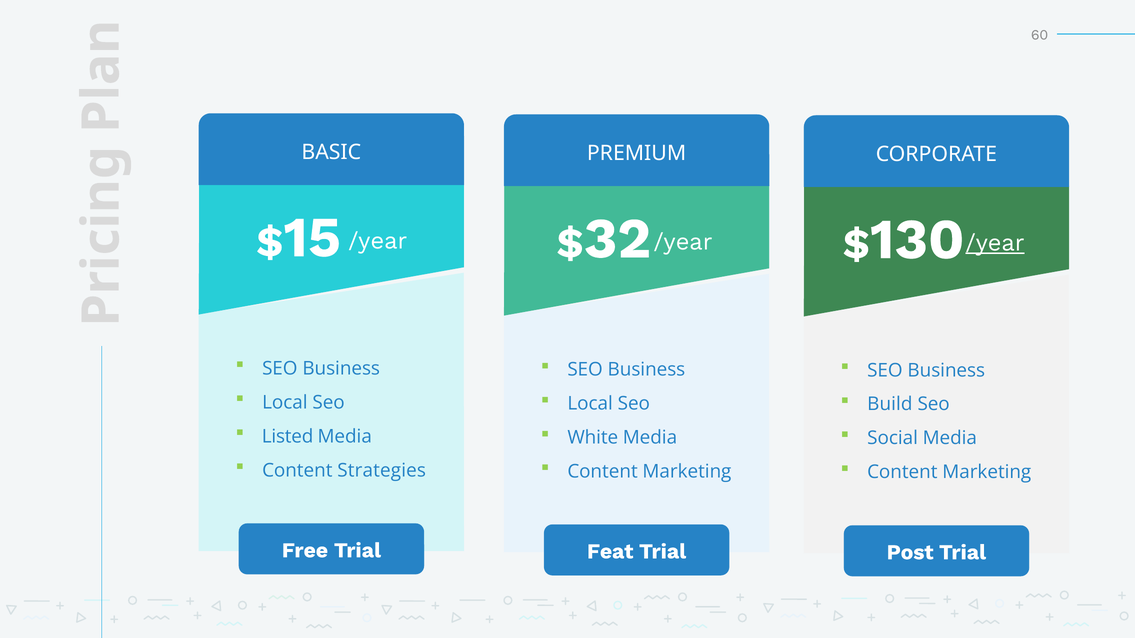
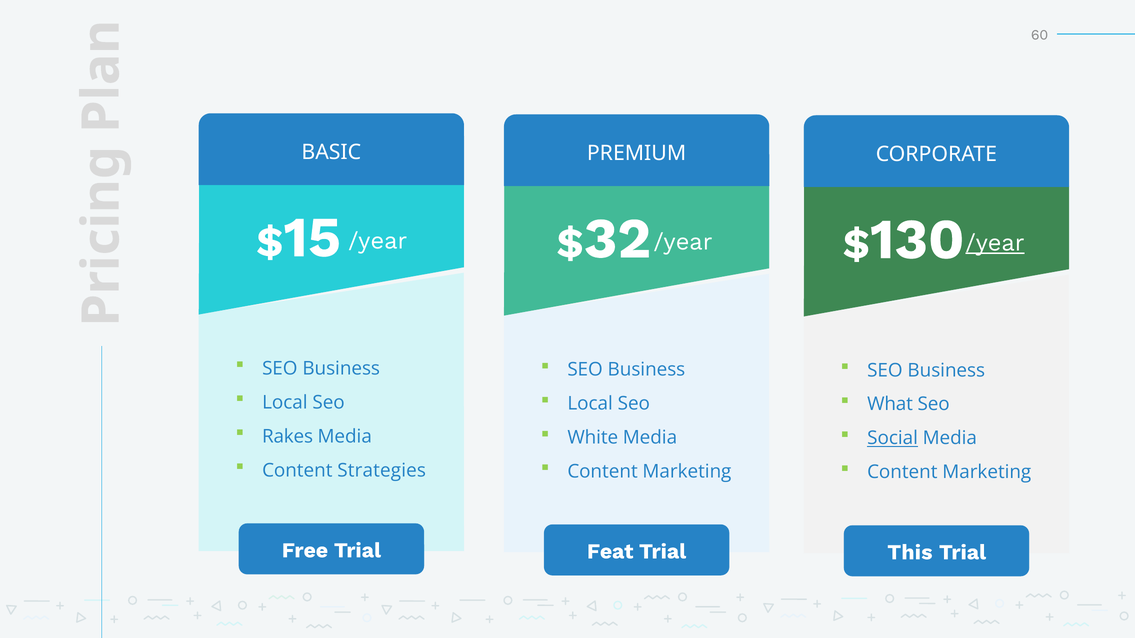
Build: Build -> What
Listed: Listed -> Rakes
Social underline: none -> present
Post: Post -> This
